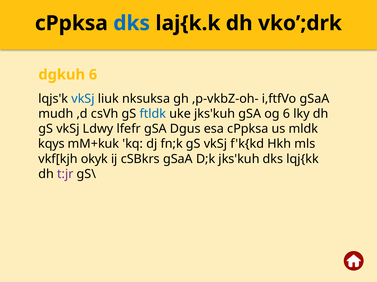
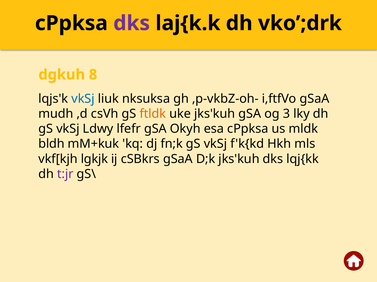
dks at (132, 23) colour: blue -> purple
dgkuh 6: 6 -> 8
ftldk colour: blue -> orange
og 6: 6 -> 3
Dgus: Dgus -> Okyh
kqys: kqys -> bldh
okyk: okyk -> lgkjk
